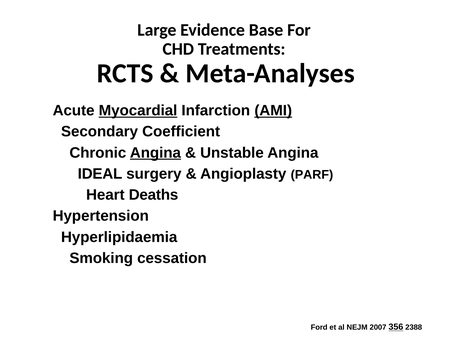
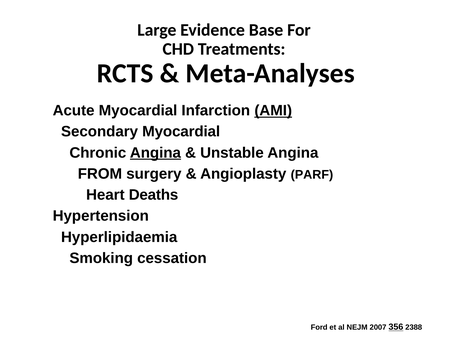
Myocardial at (138, 111) underline: present -> none
Secondary Coefficient: Coefficient -> Myocardial
IDEAL: IDEAL -> FROM
